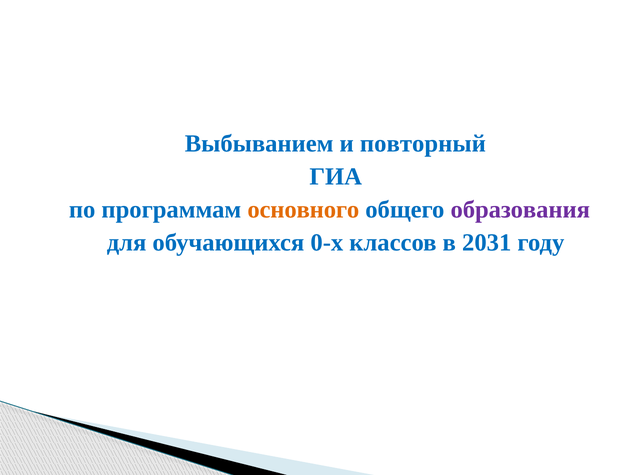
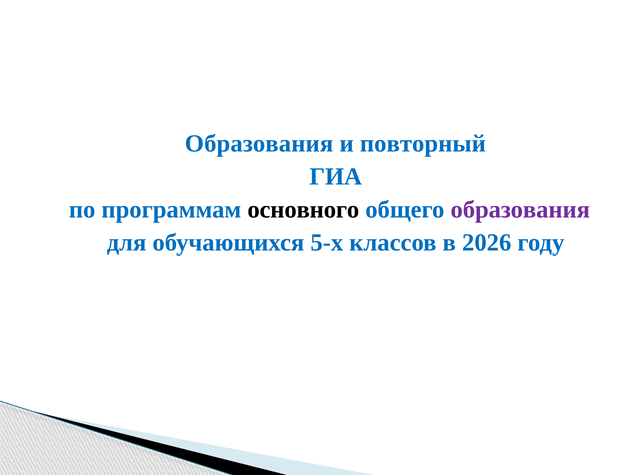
Выбыванием at (259, 144): Выбыванием -> Образования
основного colour: orange -> black
0-х: 0-х -> 5-х
2031: 2031 -> 2026
